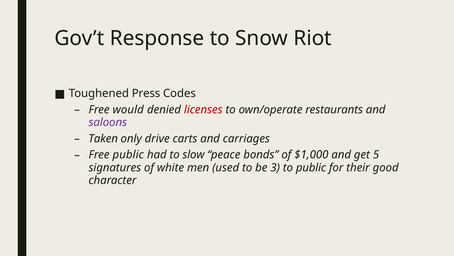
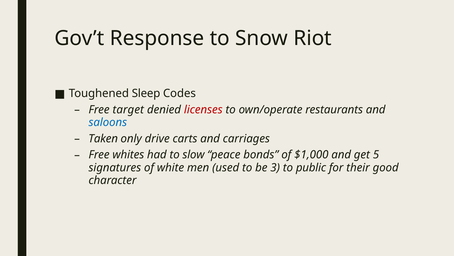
Press: Press -> Sleep
would: would -> target
saloons colour: purple -> blue
Free public: public -> whites
